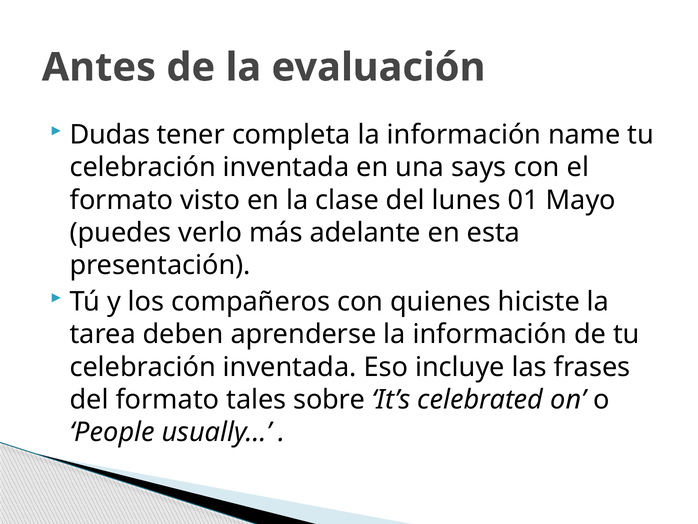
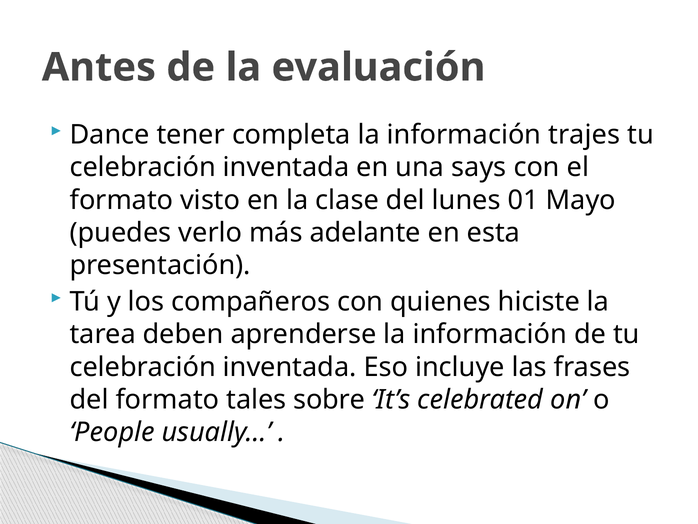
Dudas: Dudas -> Dance
name: name -> trajes
